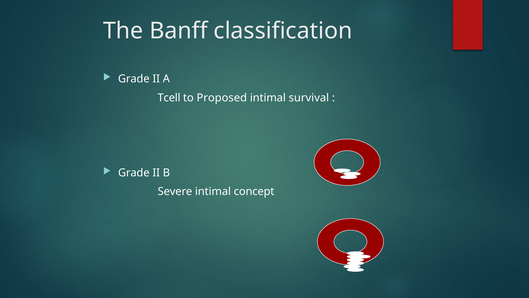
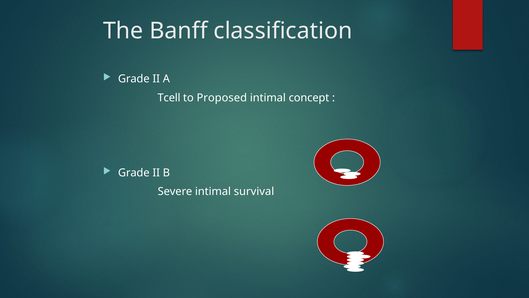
survival: survival -> concept
concept: concept -> survival
